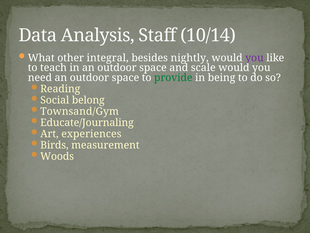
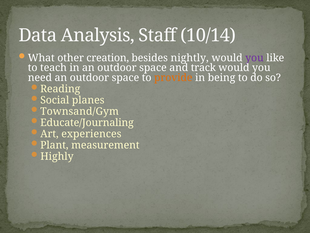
integral: integral -> creation
scale: scale -> track
provide colour: green -> orange
belong: belong -> planes
Birds: Birds -> Plant
Woods: Woods -> Highly
